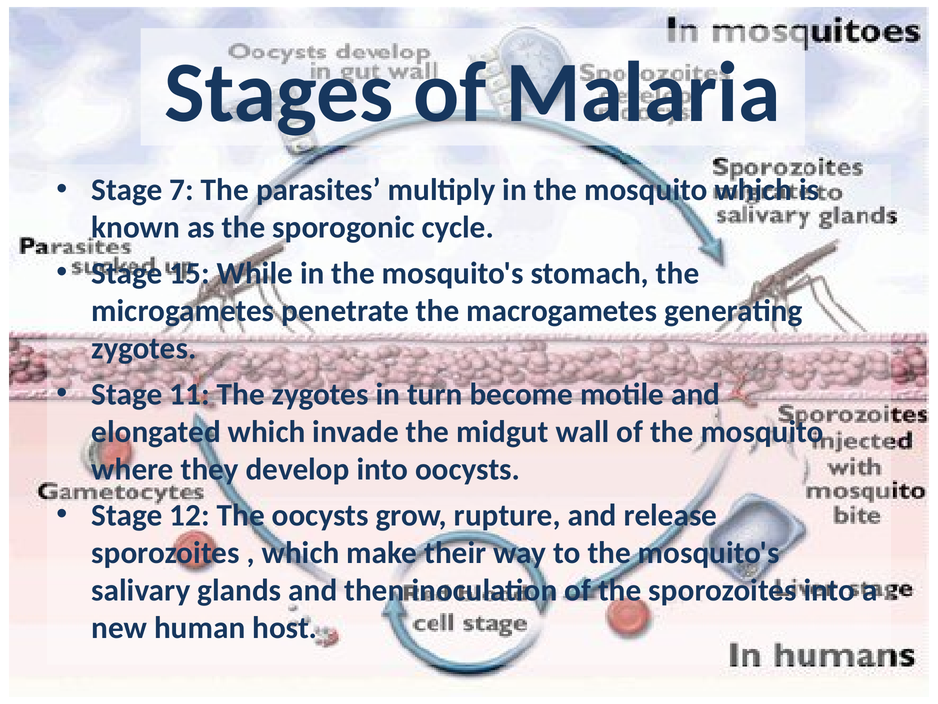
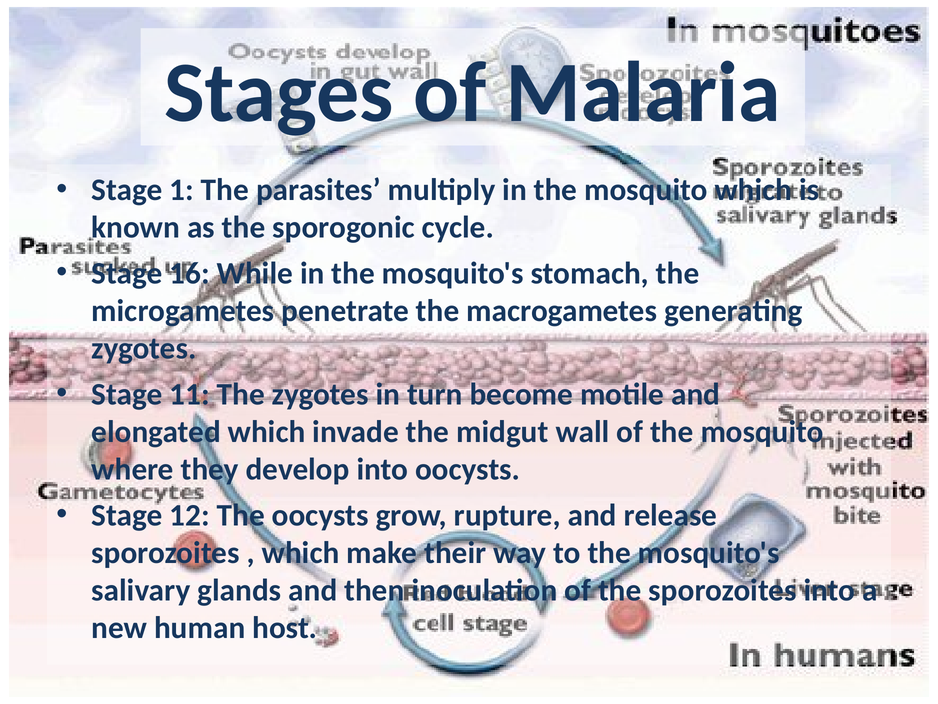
7: 7 -> 1
15: 15 -> 16
